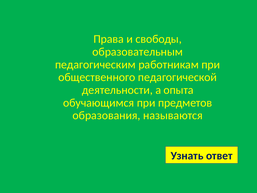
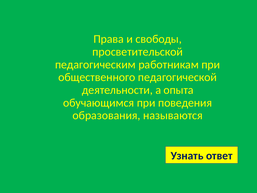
образовательным: образовательным -> просветительской
предметов: предметов -> поведения
